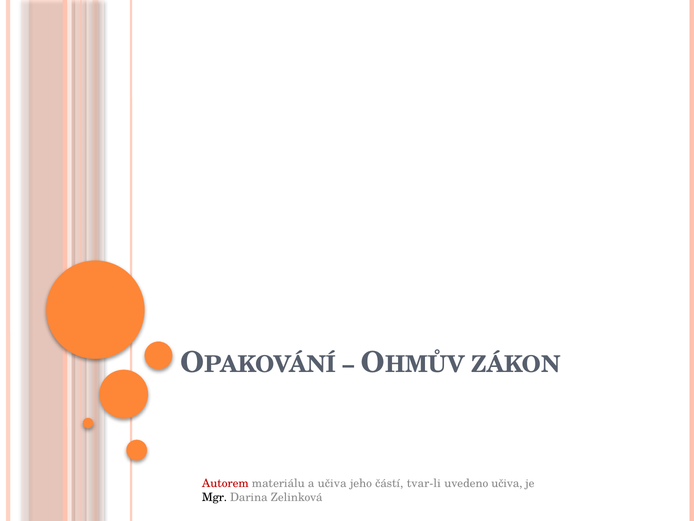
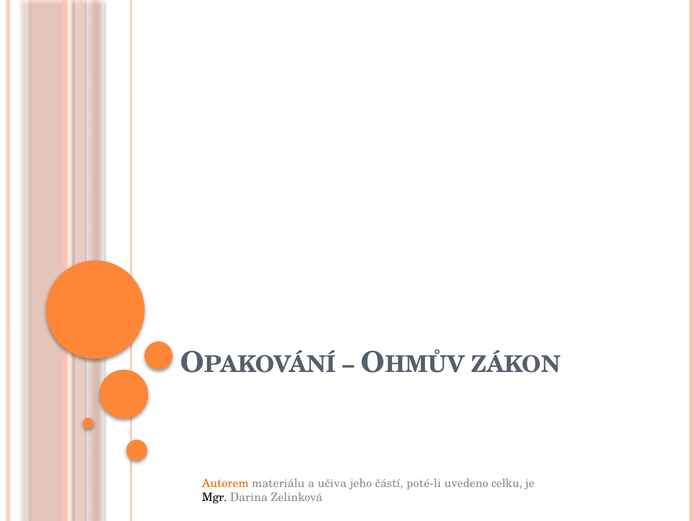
Autorem colour: red -> orange
tvar-li: tvar-li -> poté-li
uvedeno učiva: učiva -> celku
